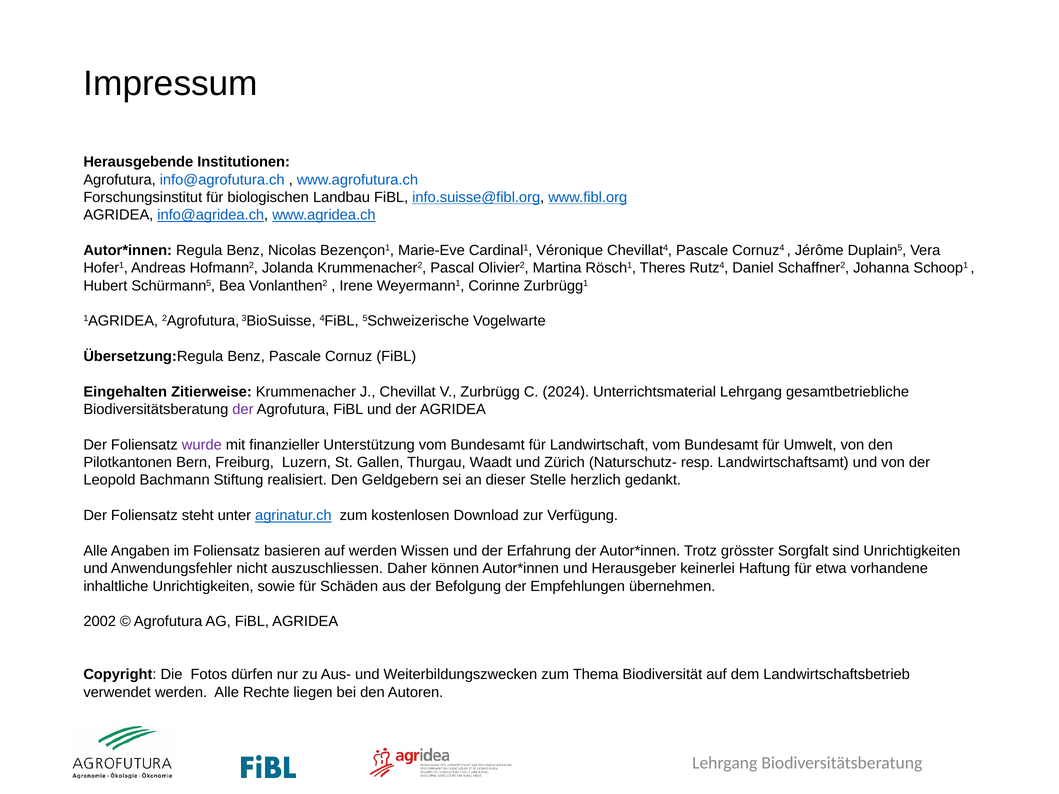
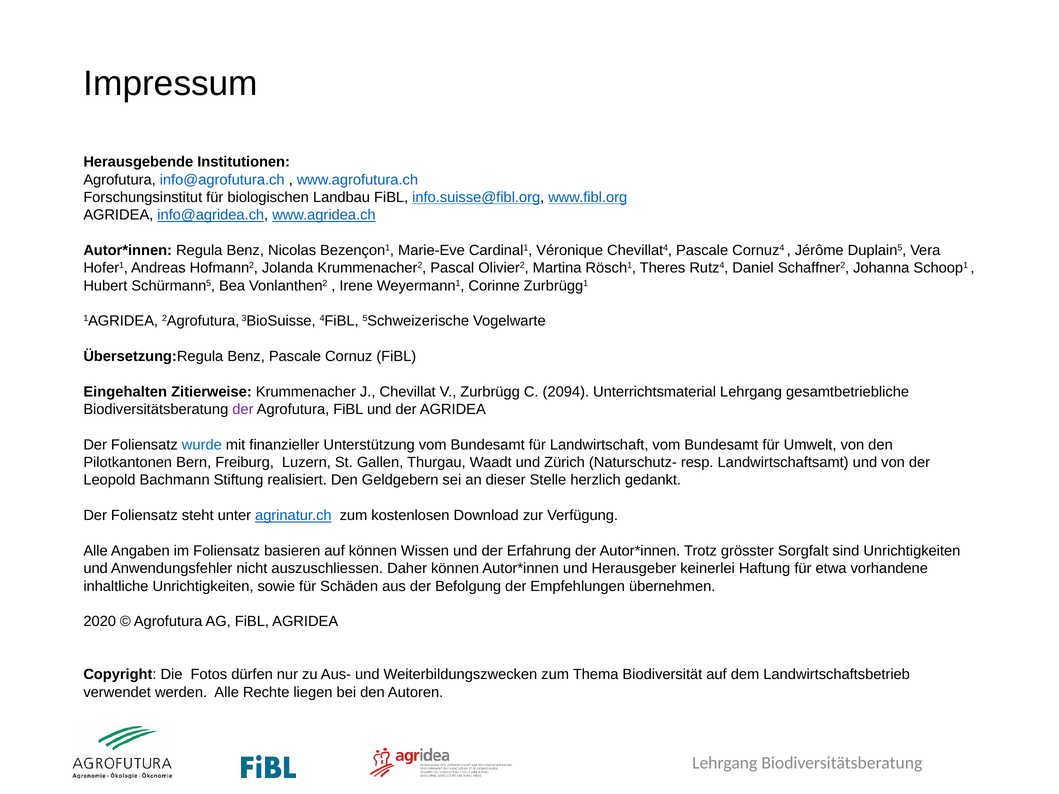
2024: 2024 -> 2094
wurde colour: purple -> blue
auf werden: werden -> können
2002: 2002 -> 2020
